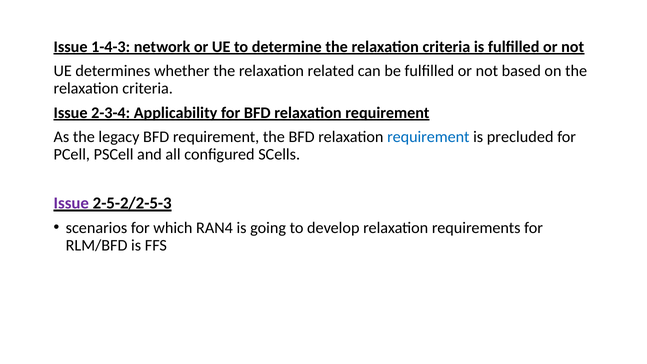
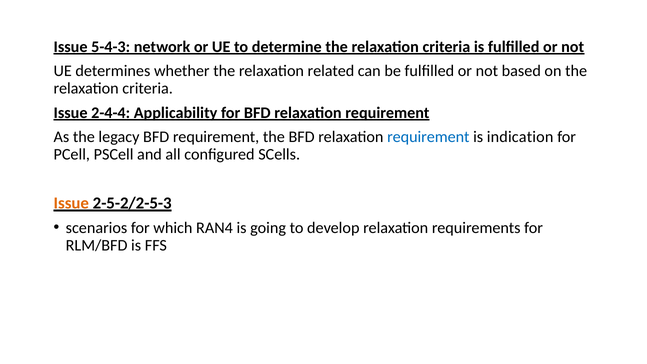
1-4-3: 1-4-3 -> 5-4-3
2-3-4: 2-3-4 -> 2-4-4
precluded: precluded -> indication
Issue at (71, 203) colour: purple -> orange
